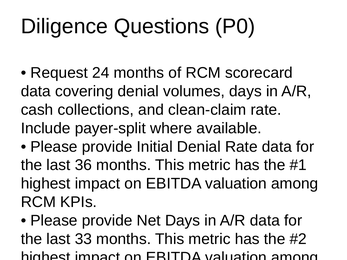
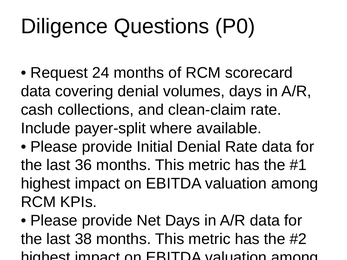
33: 33 -> 38
